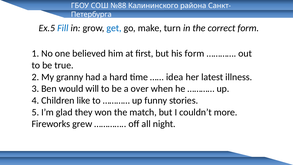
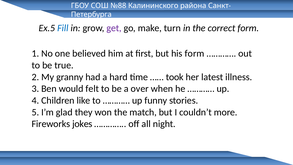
get colour: blue -> purple
idea: idea -> took
will: will -> felt
grew: grew -> jokes
